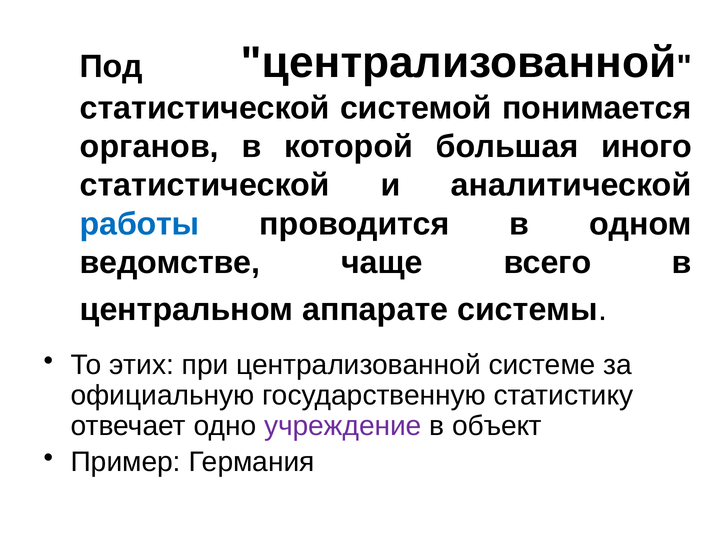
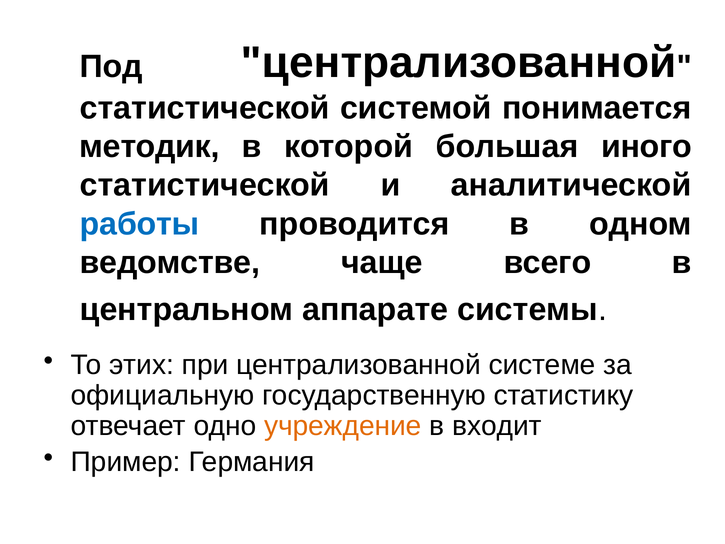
органов: органов -> методик
учреждение colour: purple -> orange
объект: объект -> входит
